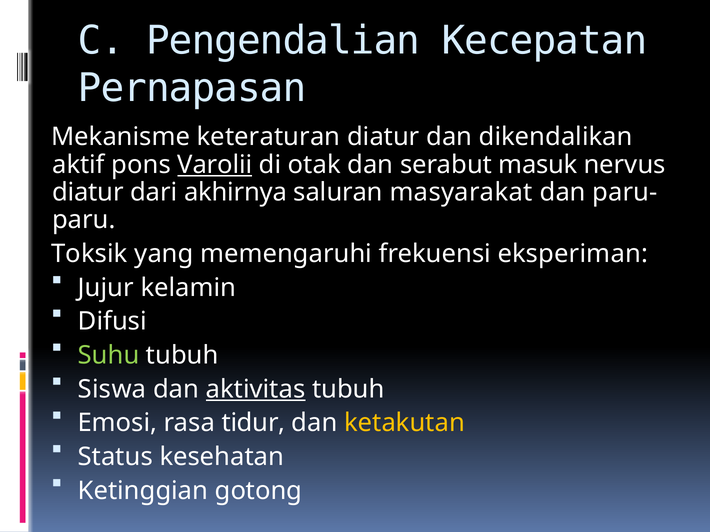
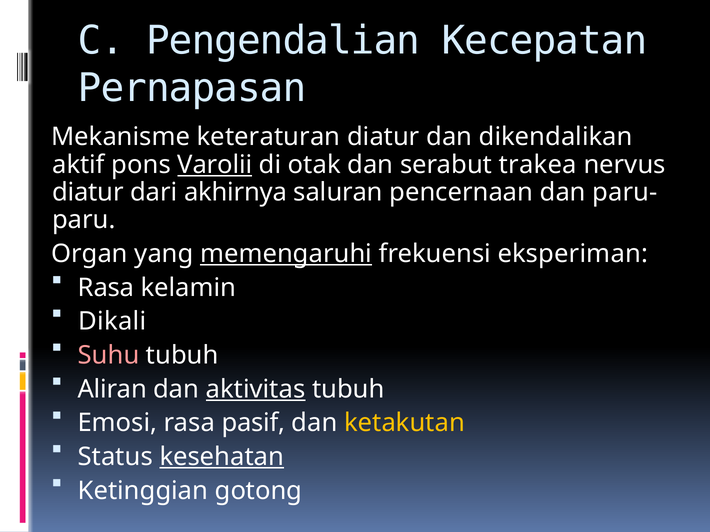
masuk: masuk -> trakea
masyarakat: masyarakat -> pencernaan
Toksik: Toksik -> Organ
memengaruhi underline: none -> present
Jujur at (106, 288): Jujur -> Rasa
Difusi: Difusi -> Dikali
Suhu colour: light green -> pink
Siswa: Siswa -> Aliran
tidur: tidur -> pasif
kesehatan underline: none -> present
